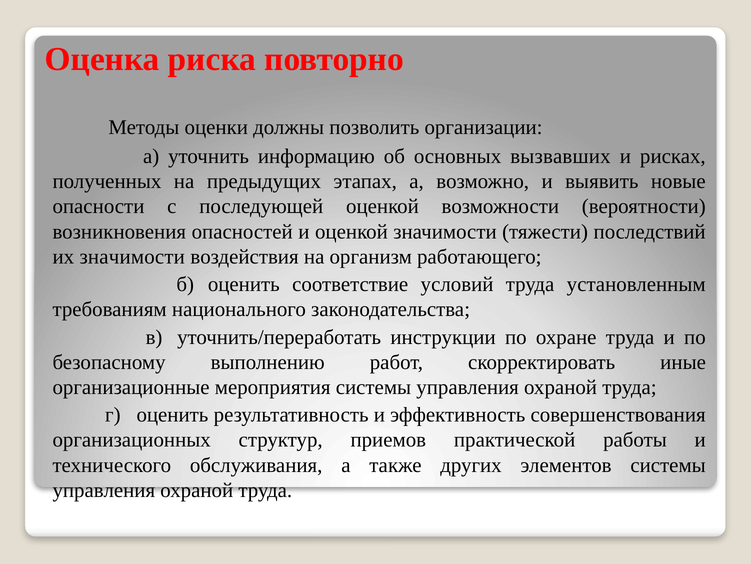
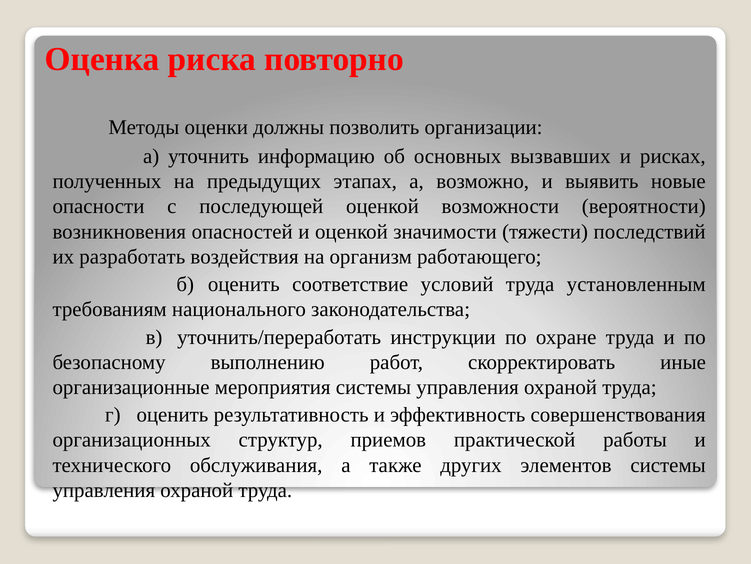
их значимости: значимости -> разработать
